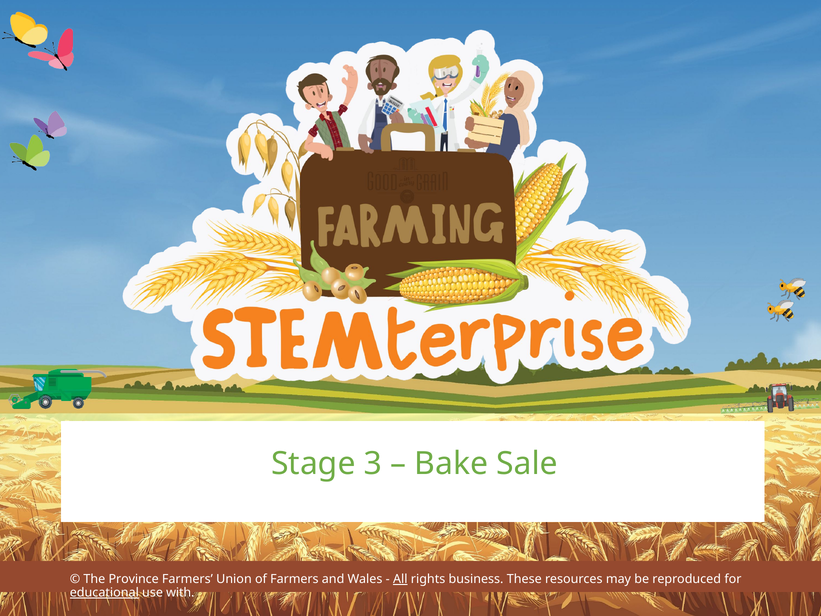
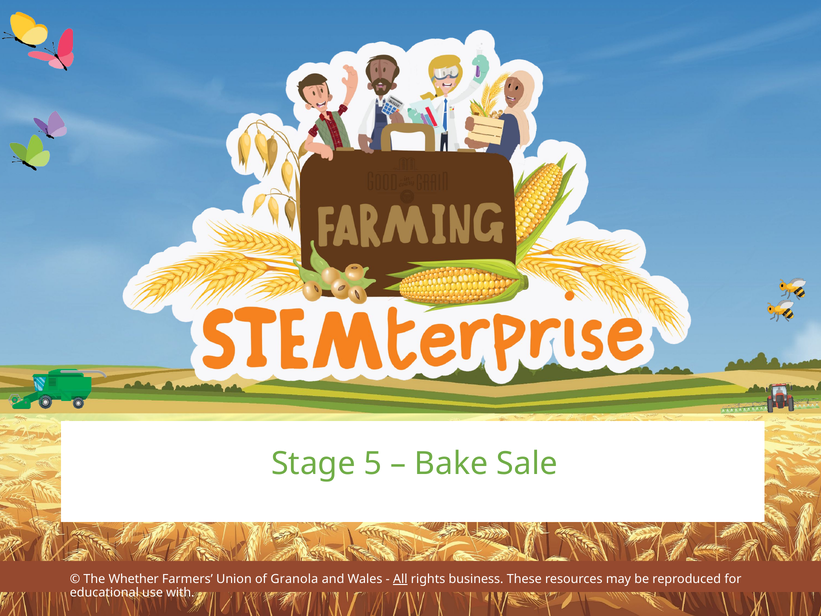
3: 3 -> 5
Province: Province -> Whether
of Farmers: Farmers -> Granola
educational underline: present -> none
